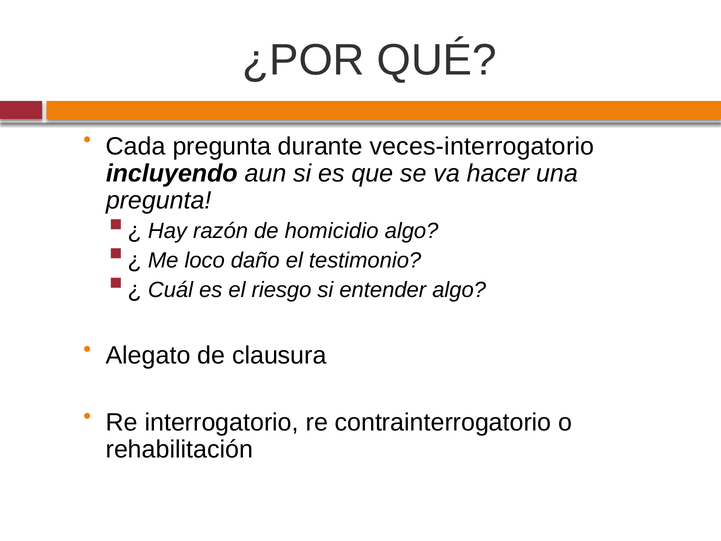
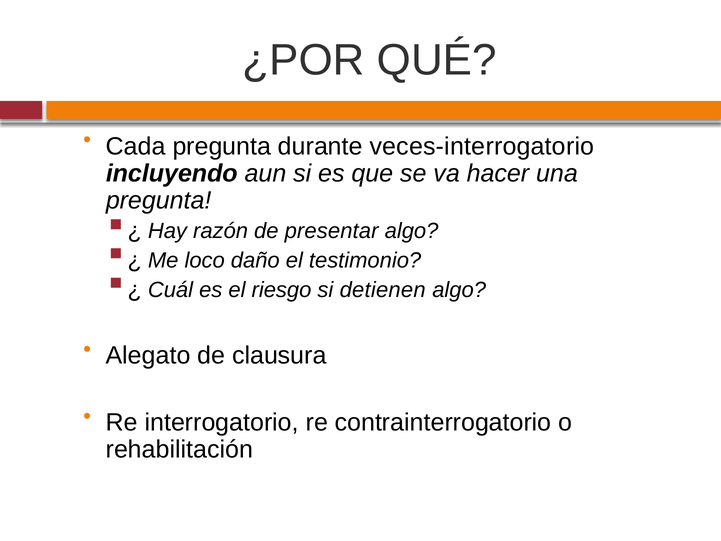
homicidio: homicidio -> presentar
entender: entender -> detienen
